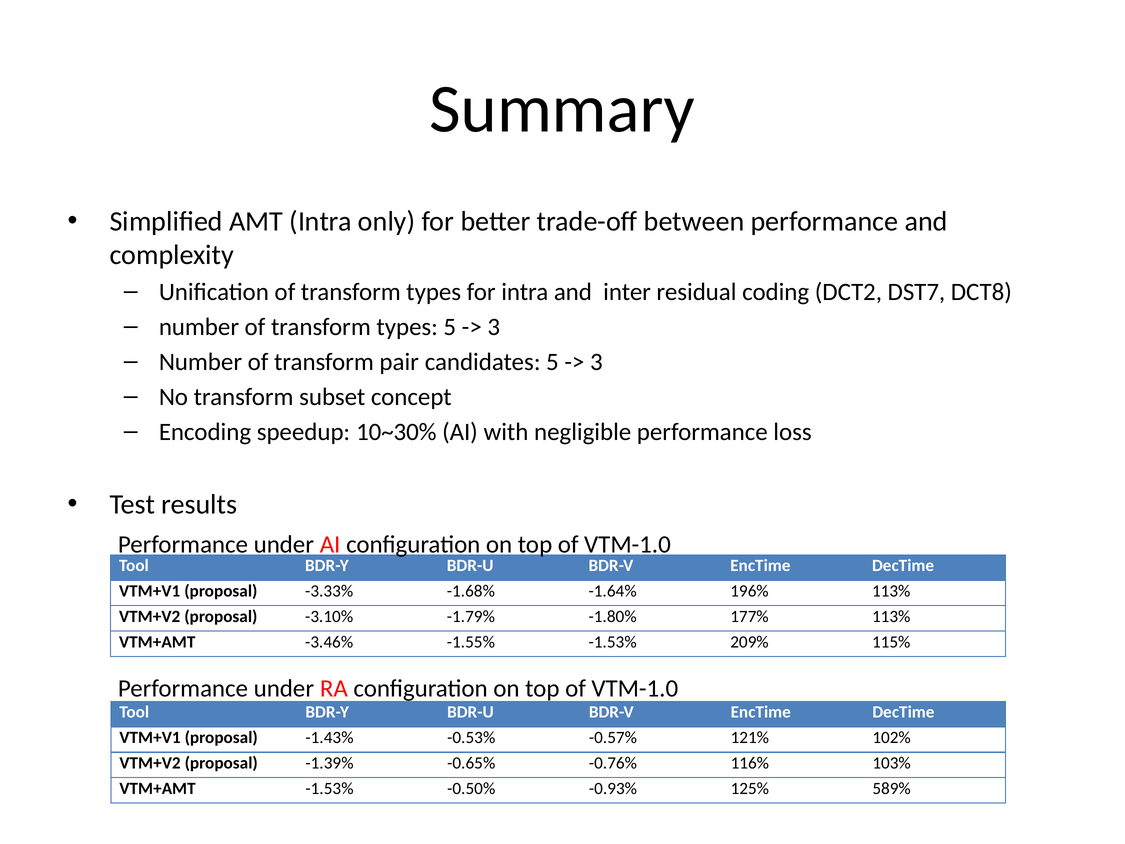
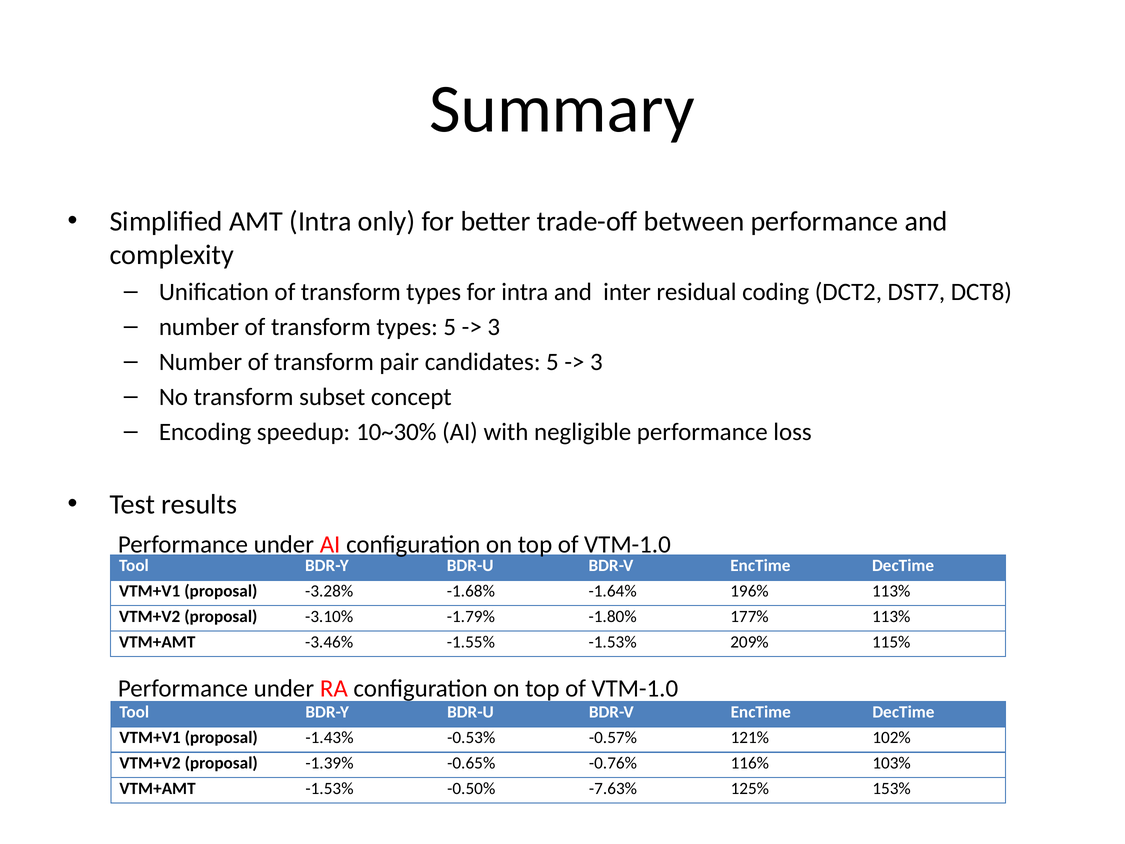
-3.33%: -3.33% -> -3.28%
-0.93%: -0.93% -> -7.63%
589%: 589% -> 153%
